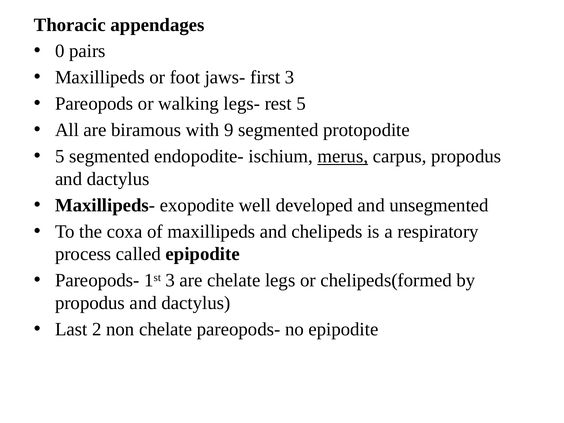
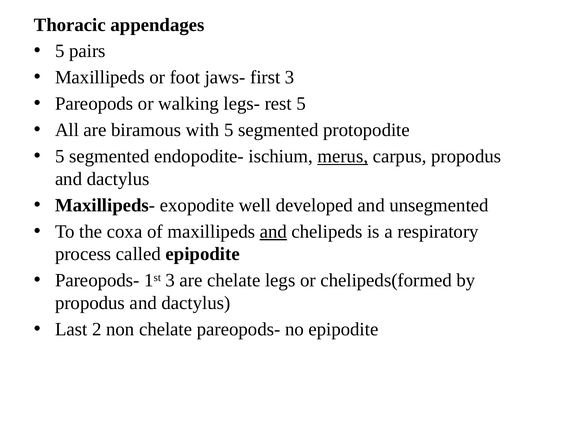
0 at (60, 51): 0 -> 5
with 9: 9 -> 5
and at (273, 232) underline: none -> present
